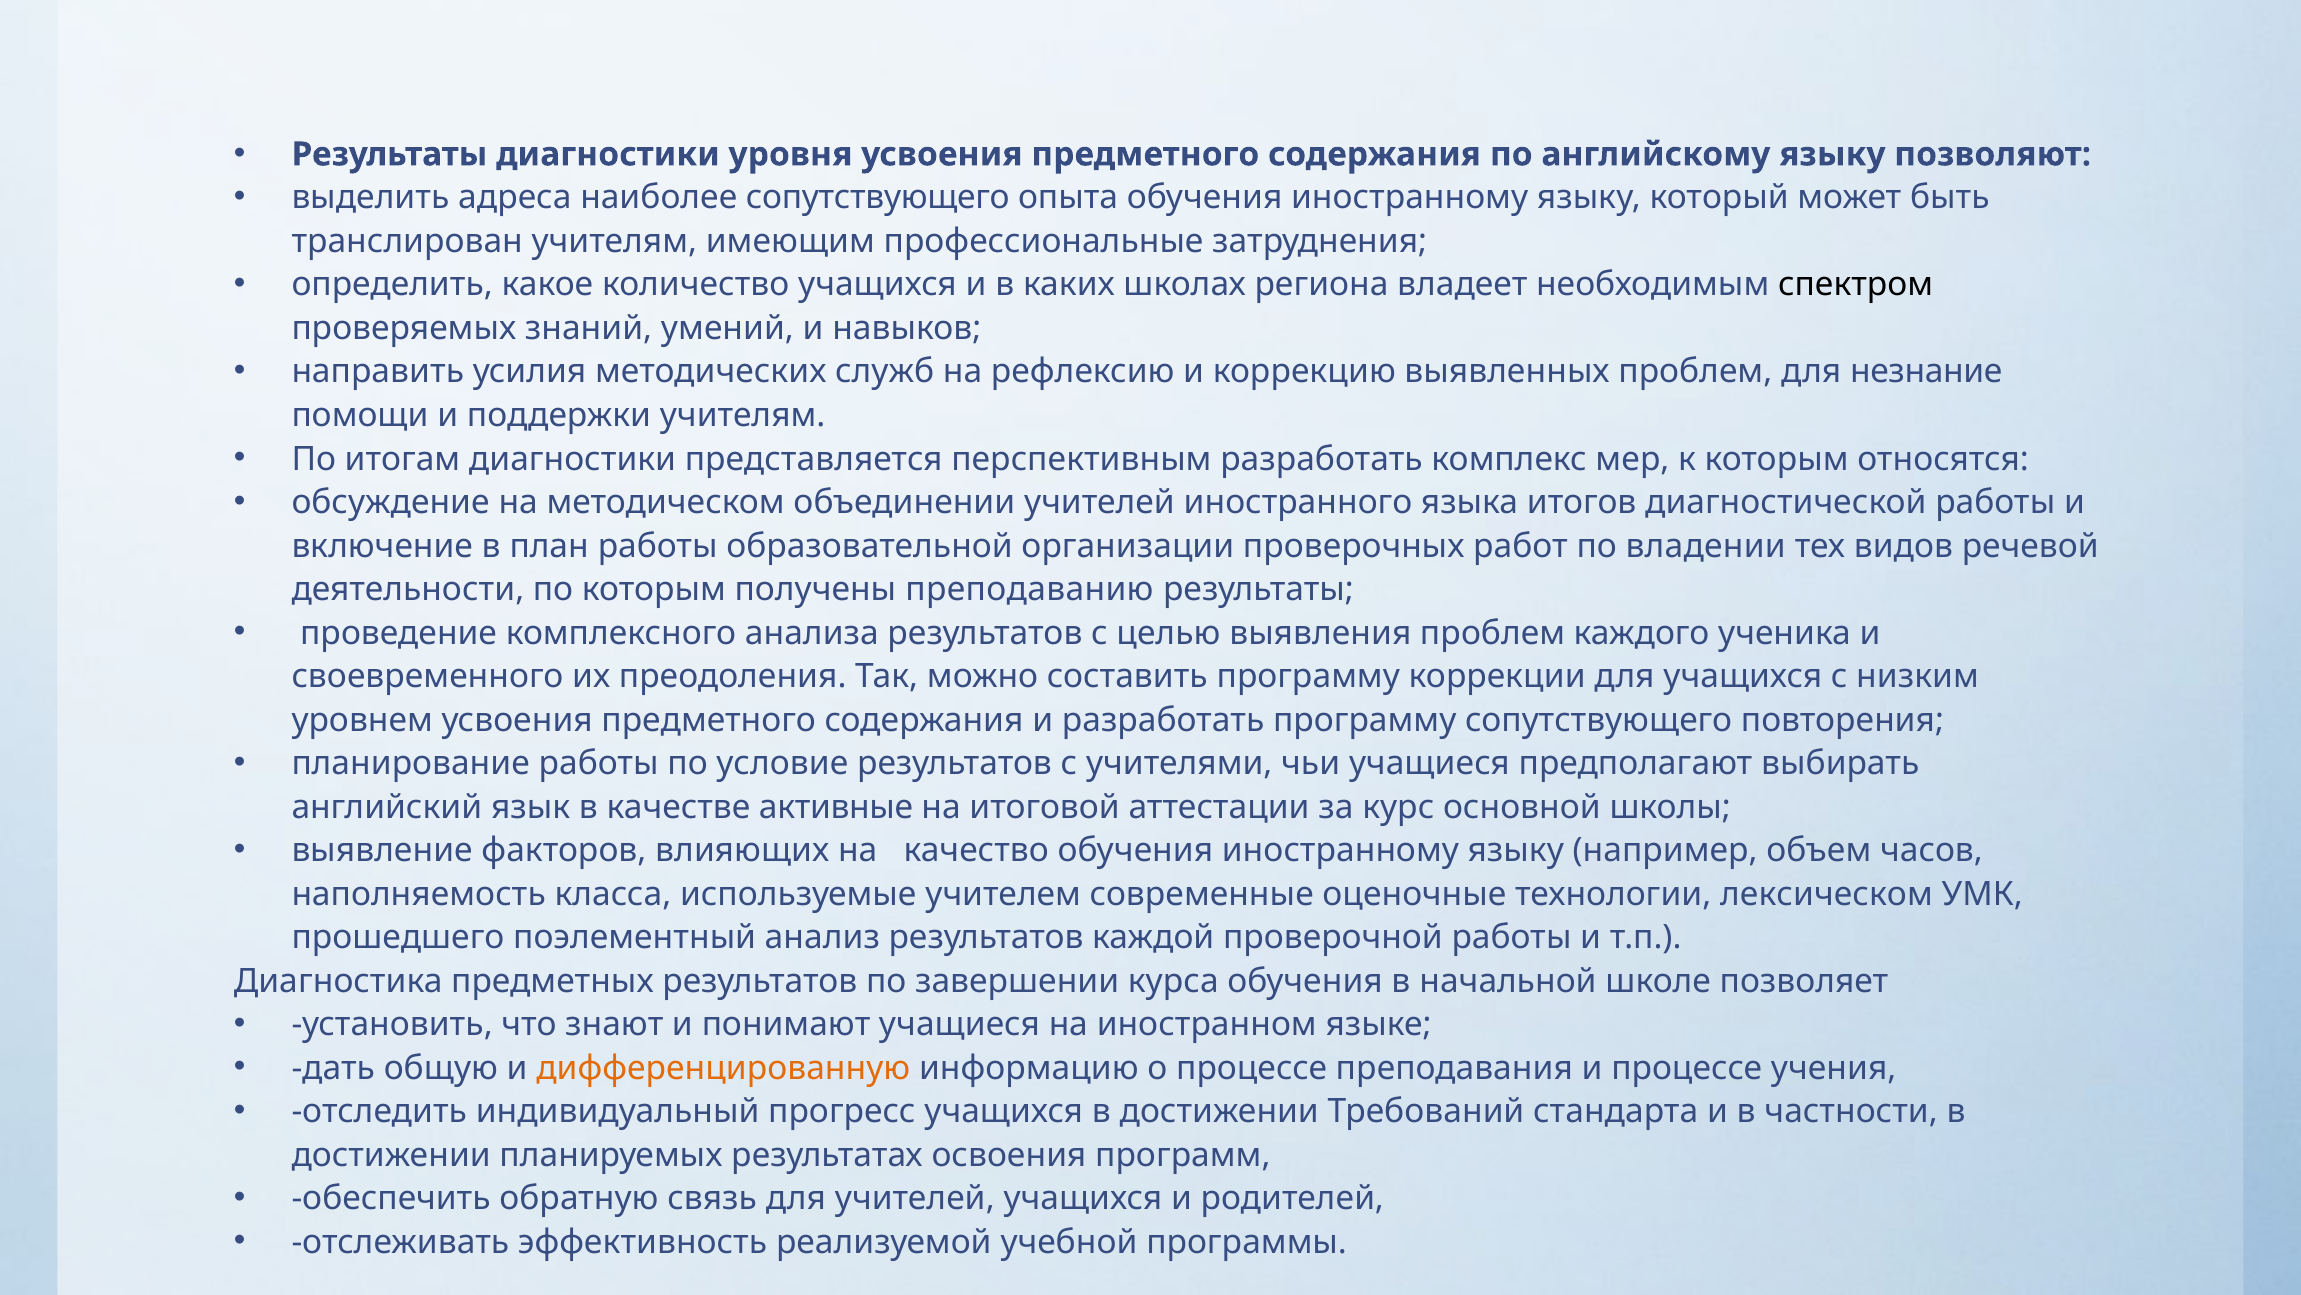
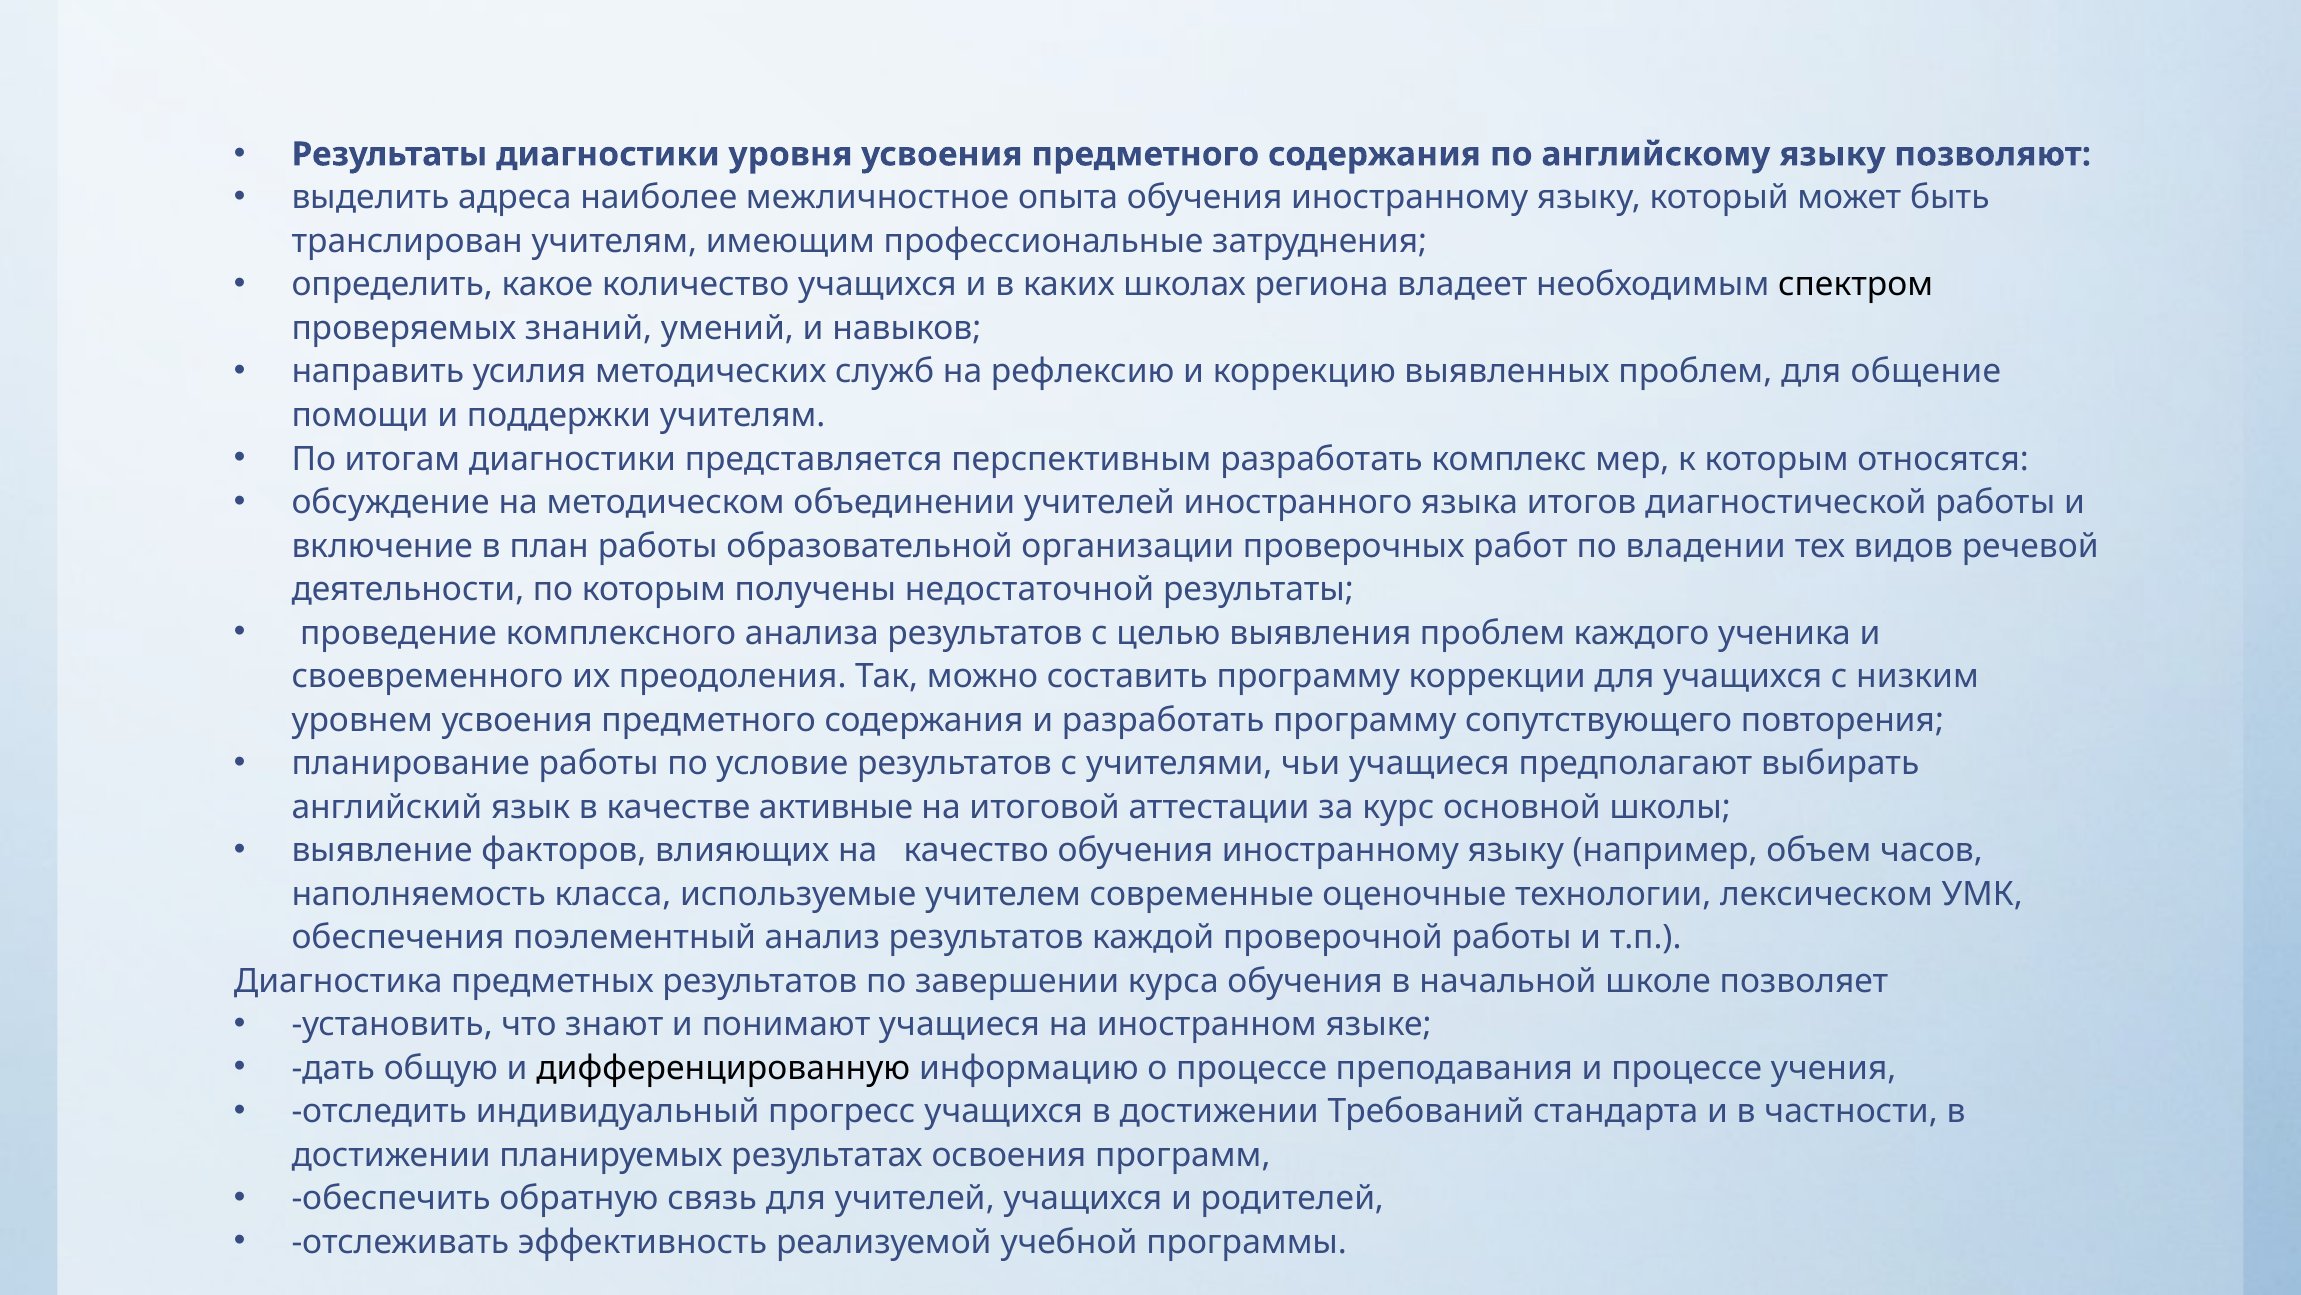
наиболее сопутствующего: сопутствующего -> межличностное
незнание: незнание -> общение
преподаванию: преподаванию -> недостаточной
прошедшего: прошедшего -> обеспечения
дифференцированную colour: orange -> black
